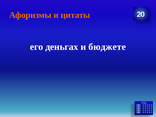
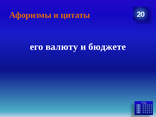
деньгах: деньгах -> валюту
